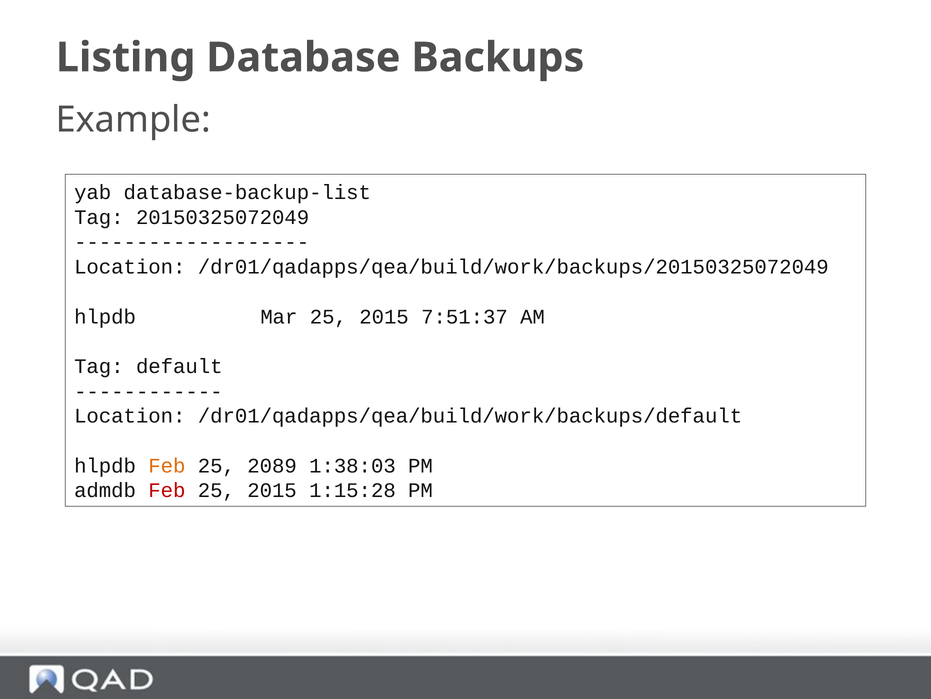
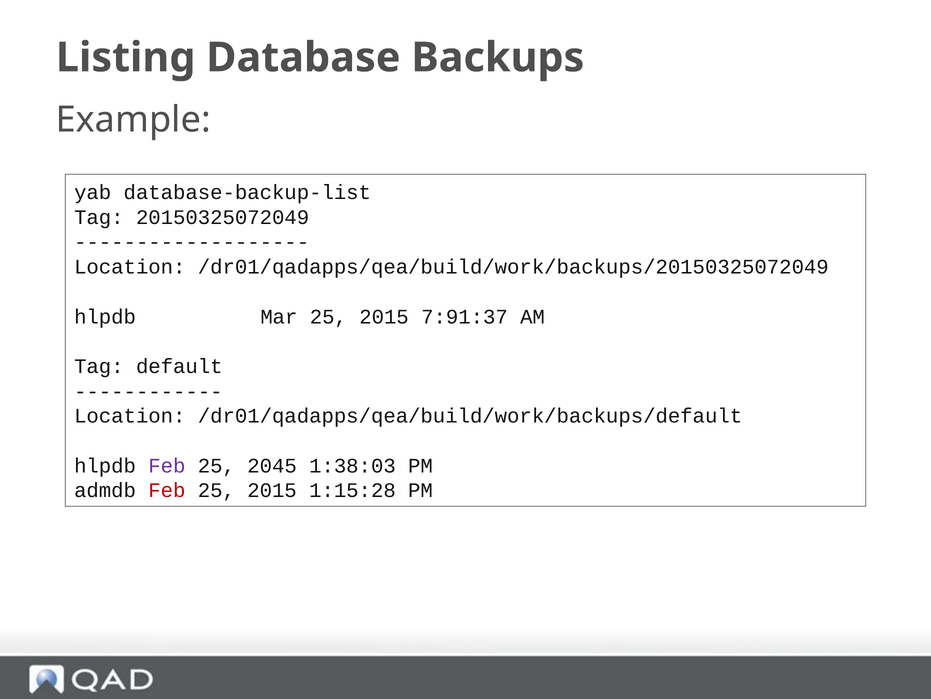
7:51:37: 7:51:37 -> 7:91:37
Feb at (167, 465) colour: orange -> purple
2089: 2089 -> 2045
